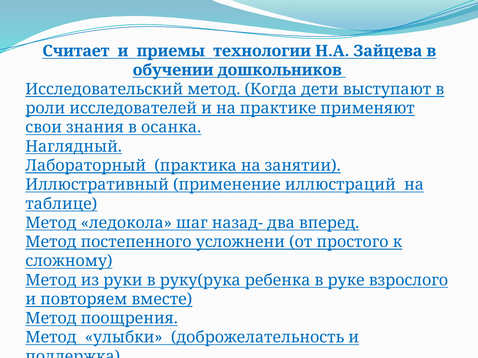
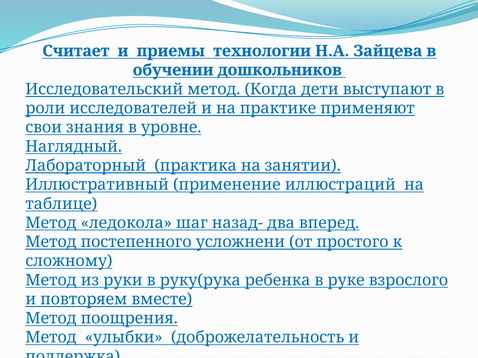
осанка: осанка -> уровне
